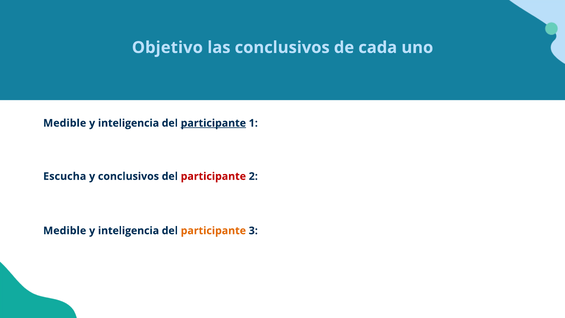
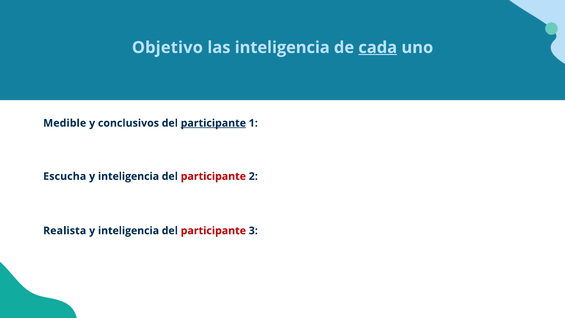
las conclusivos: conclusivos -> inteligencia
cada underline: none -> present
inteligencia at (129, 123): inteligencia -> conclusivos
conclusivos at (128, 176): conclusivos -> inteligencia
Medible at (65, 231): Medible -> Realista
participante at (213, 231) colour: orange -> red
